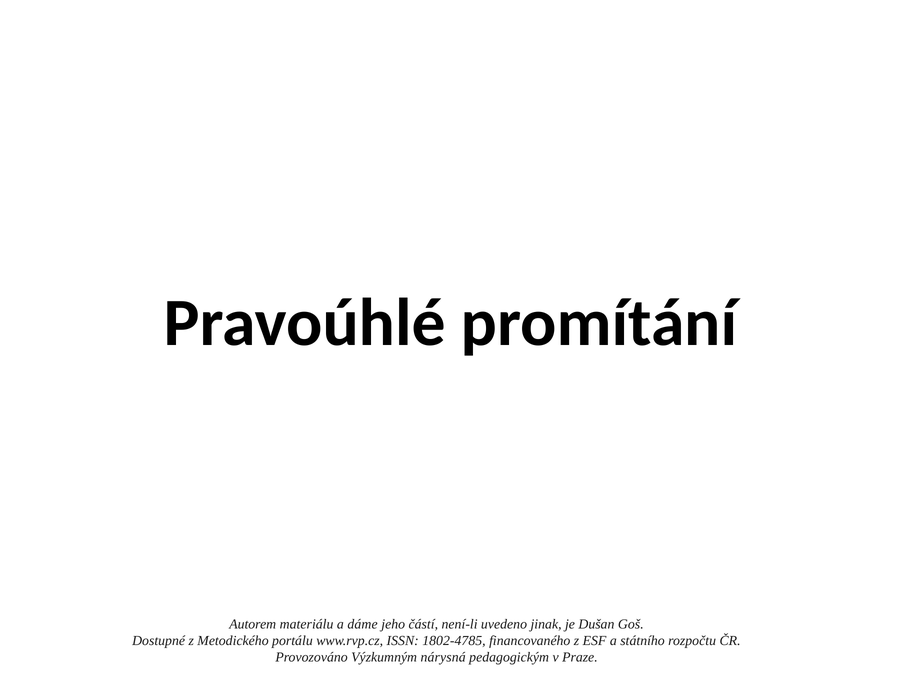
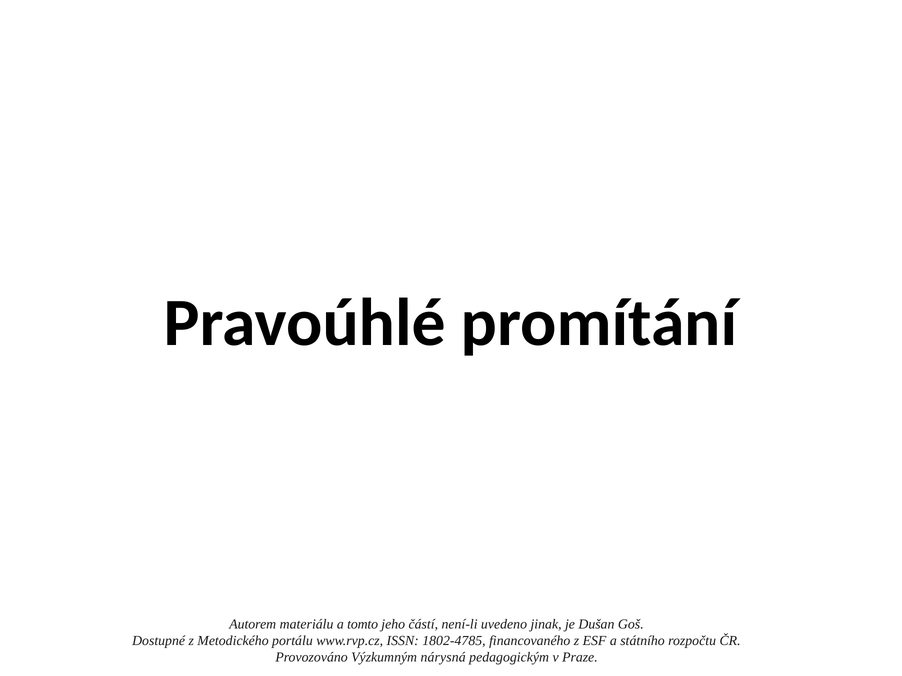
dáme: dáme -> tomto
